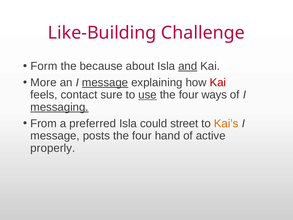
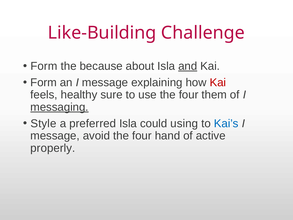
More at (43, 82): More -> Form
message at (105, 82) underline: present -> none
contact: contact -> healthy
use underline: present -> none
ways: ways -> them
From: From -> Style
street: street -> using
Kai’s colour: orange -> blue
posts: posts -> avoid
